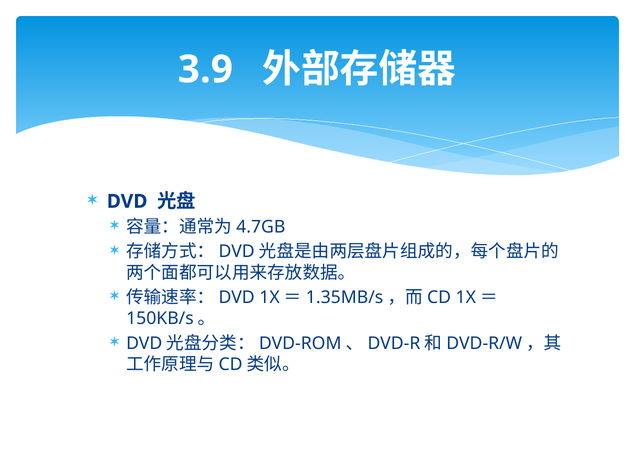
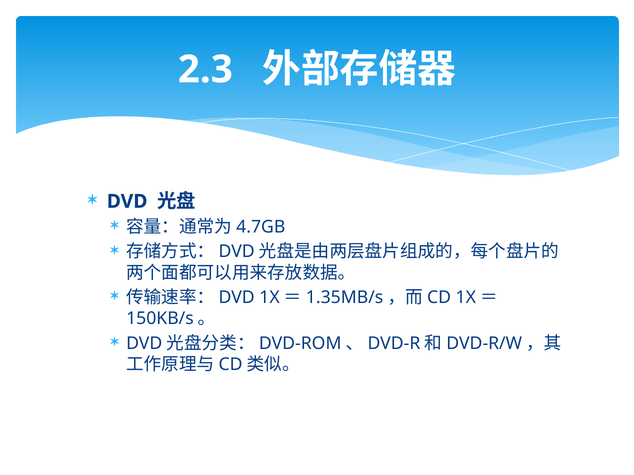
3.9: 3.9 -> 2.3
